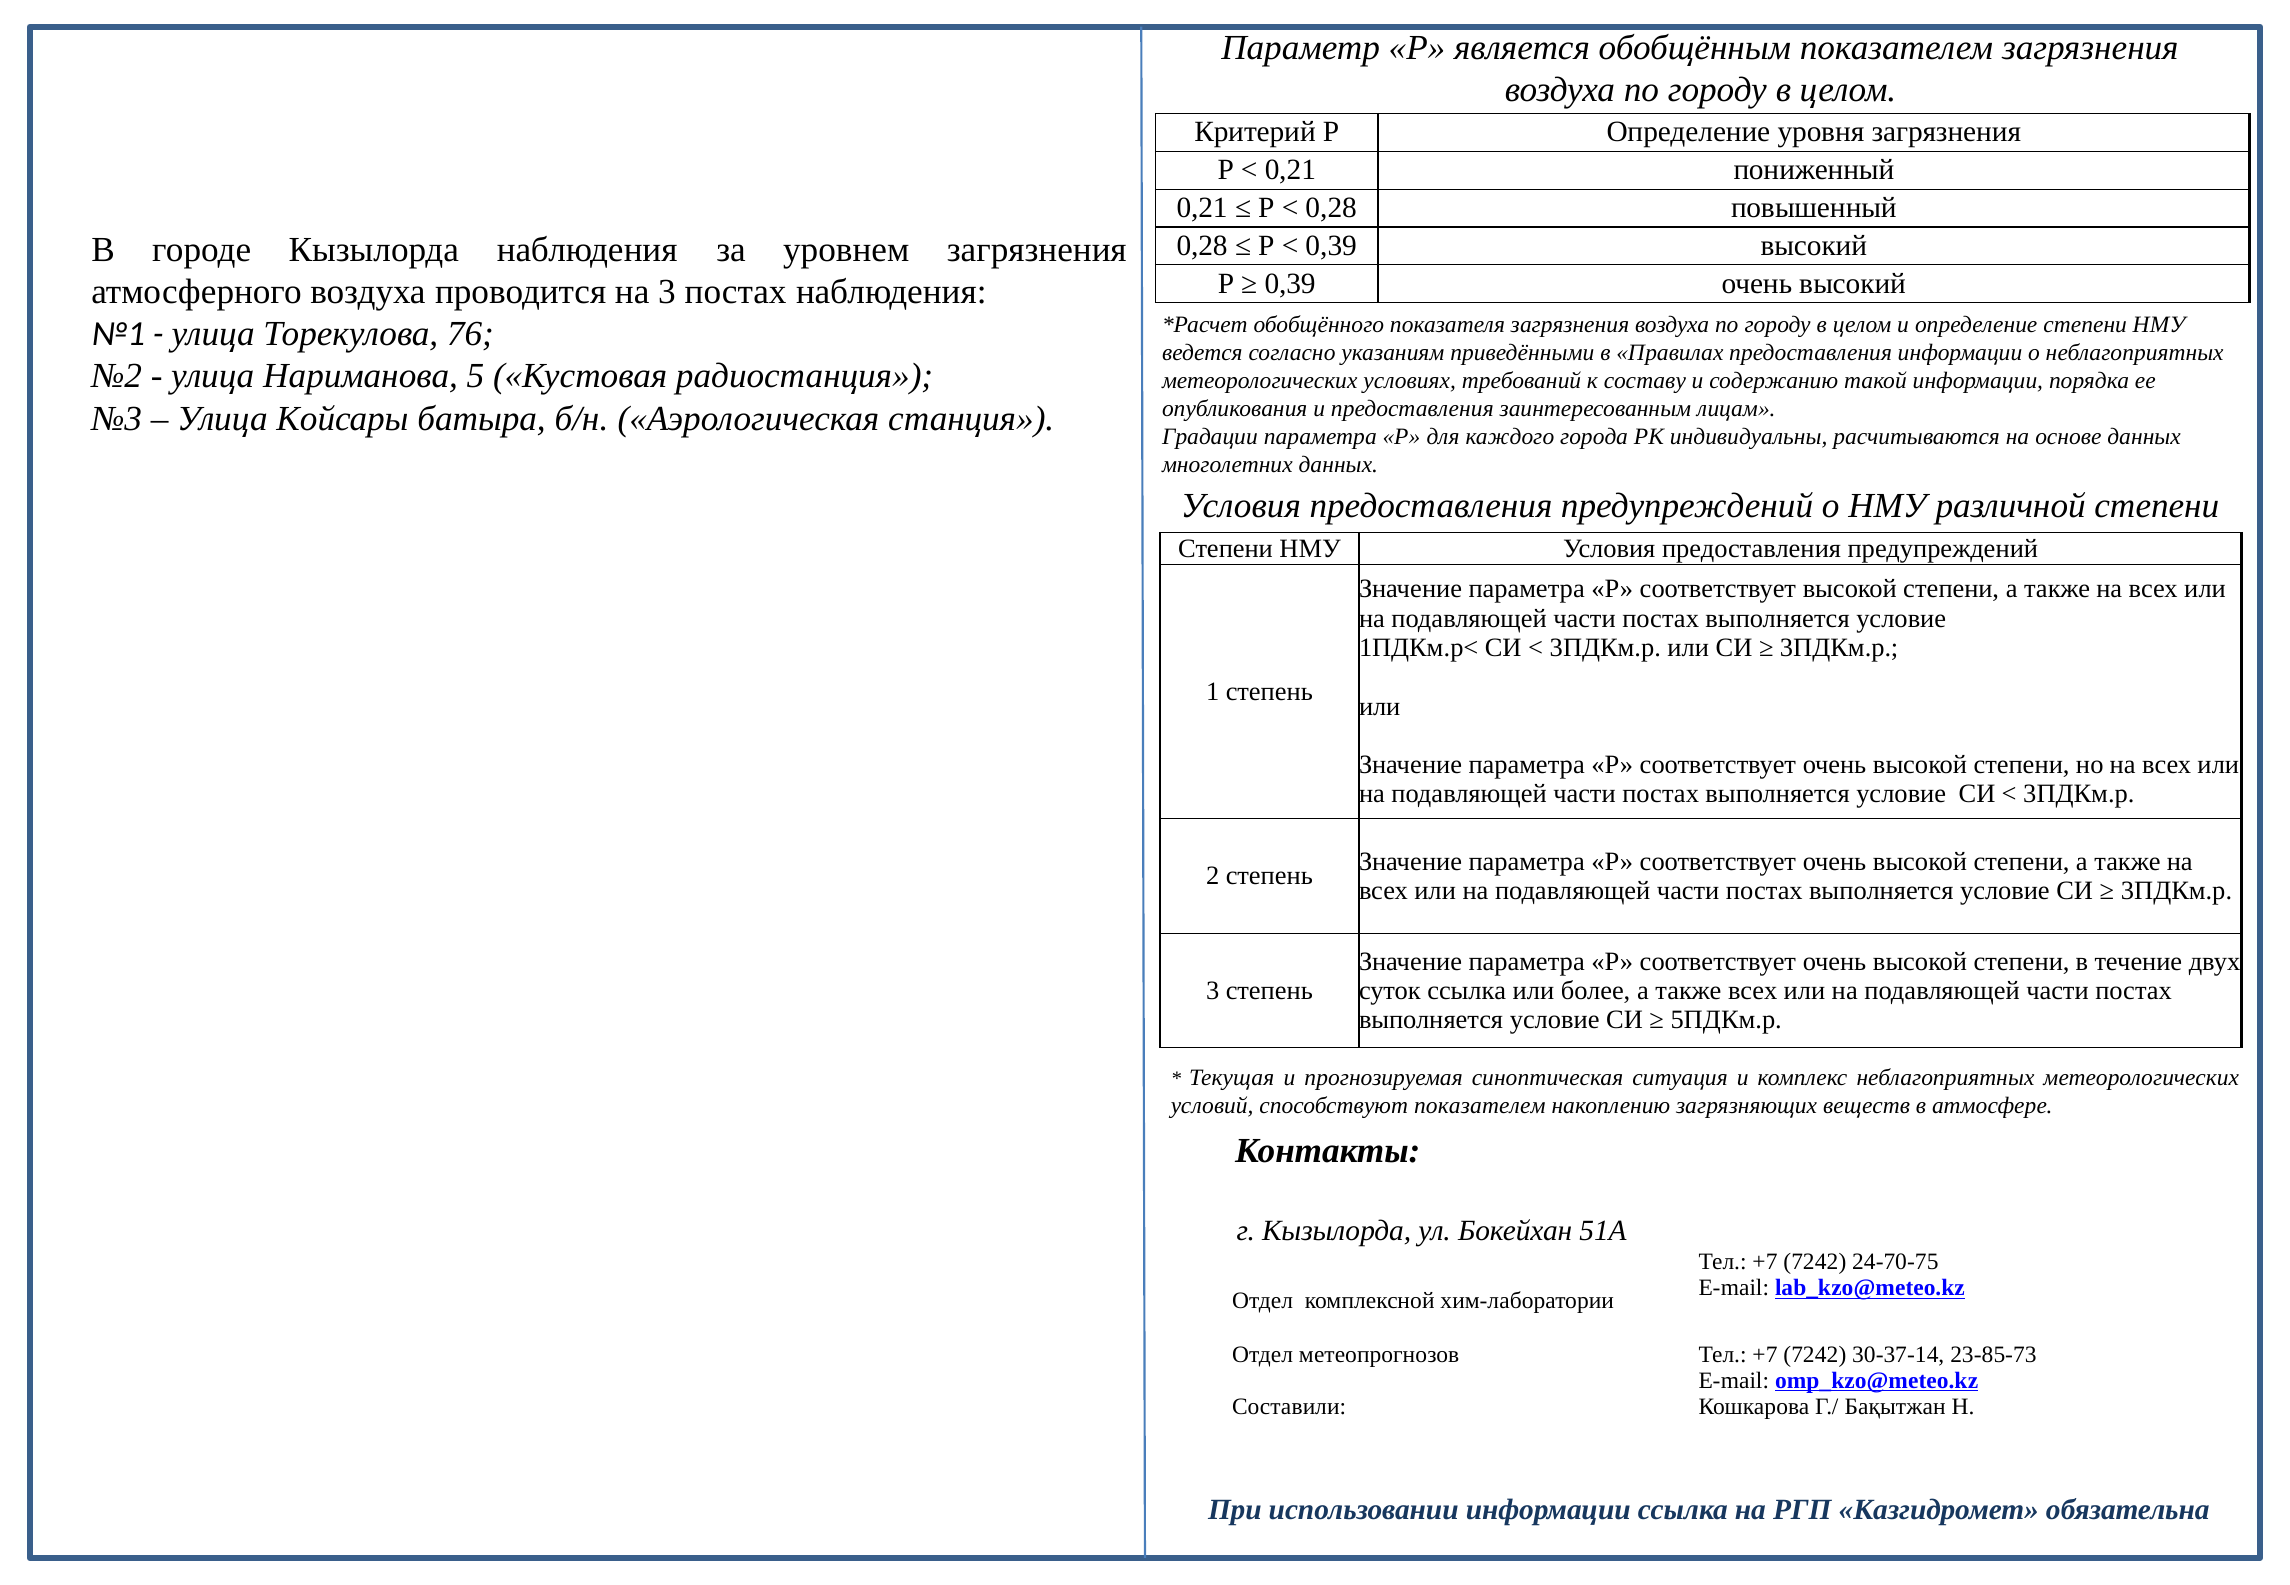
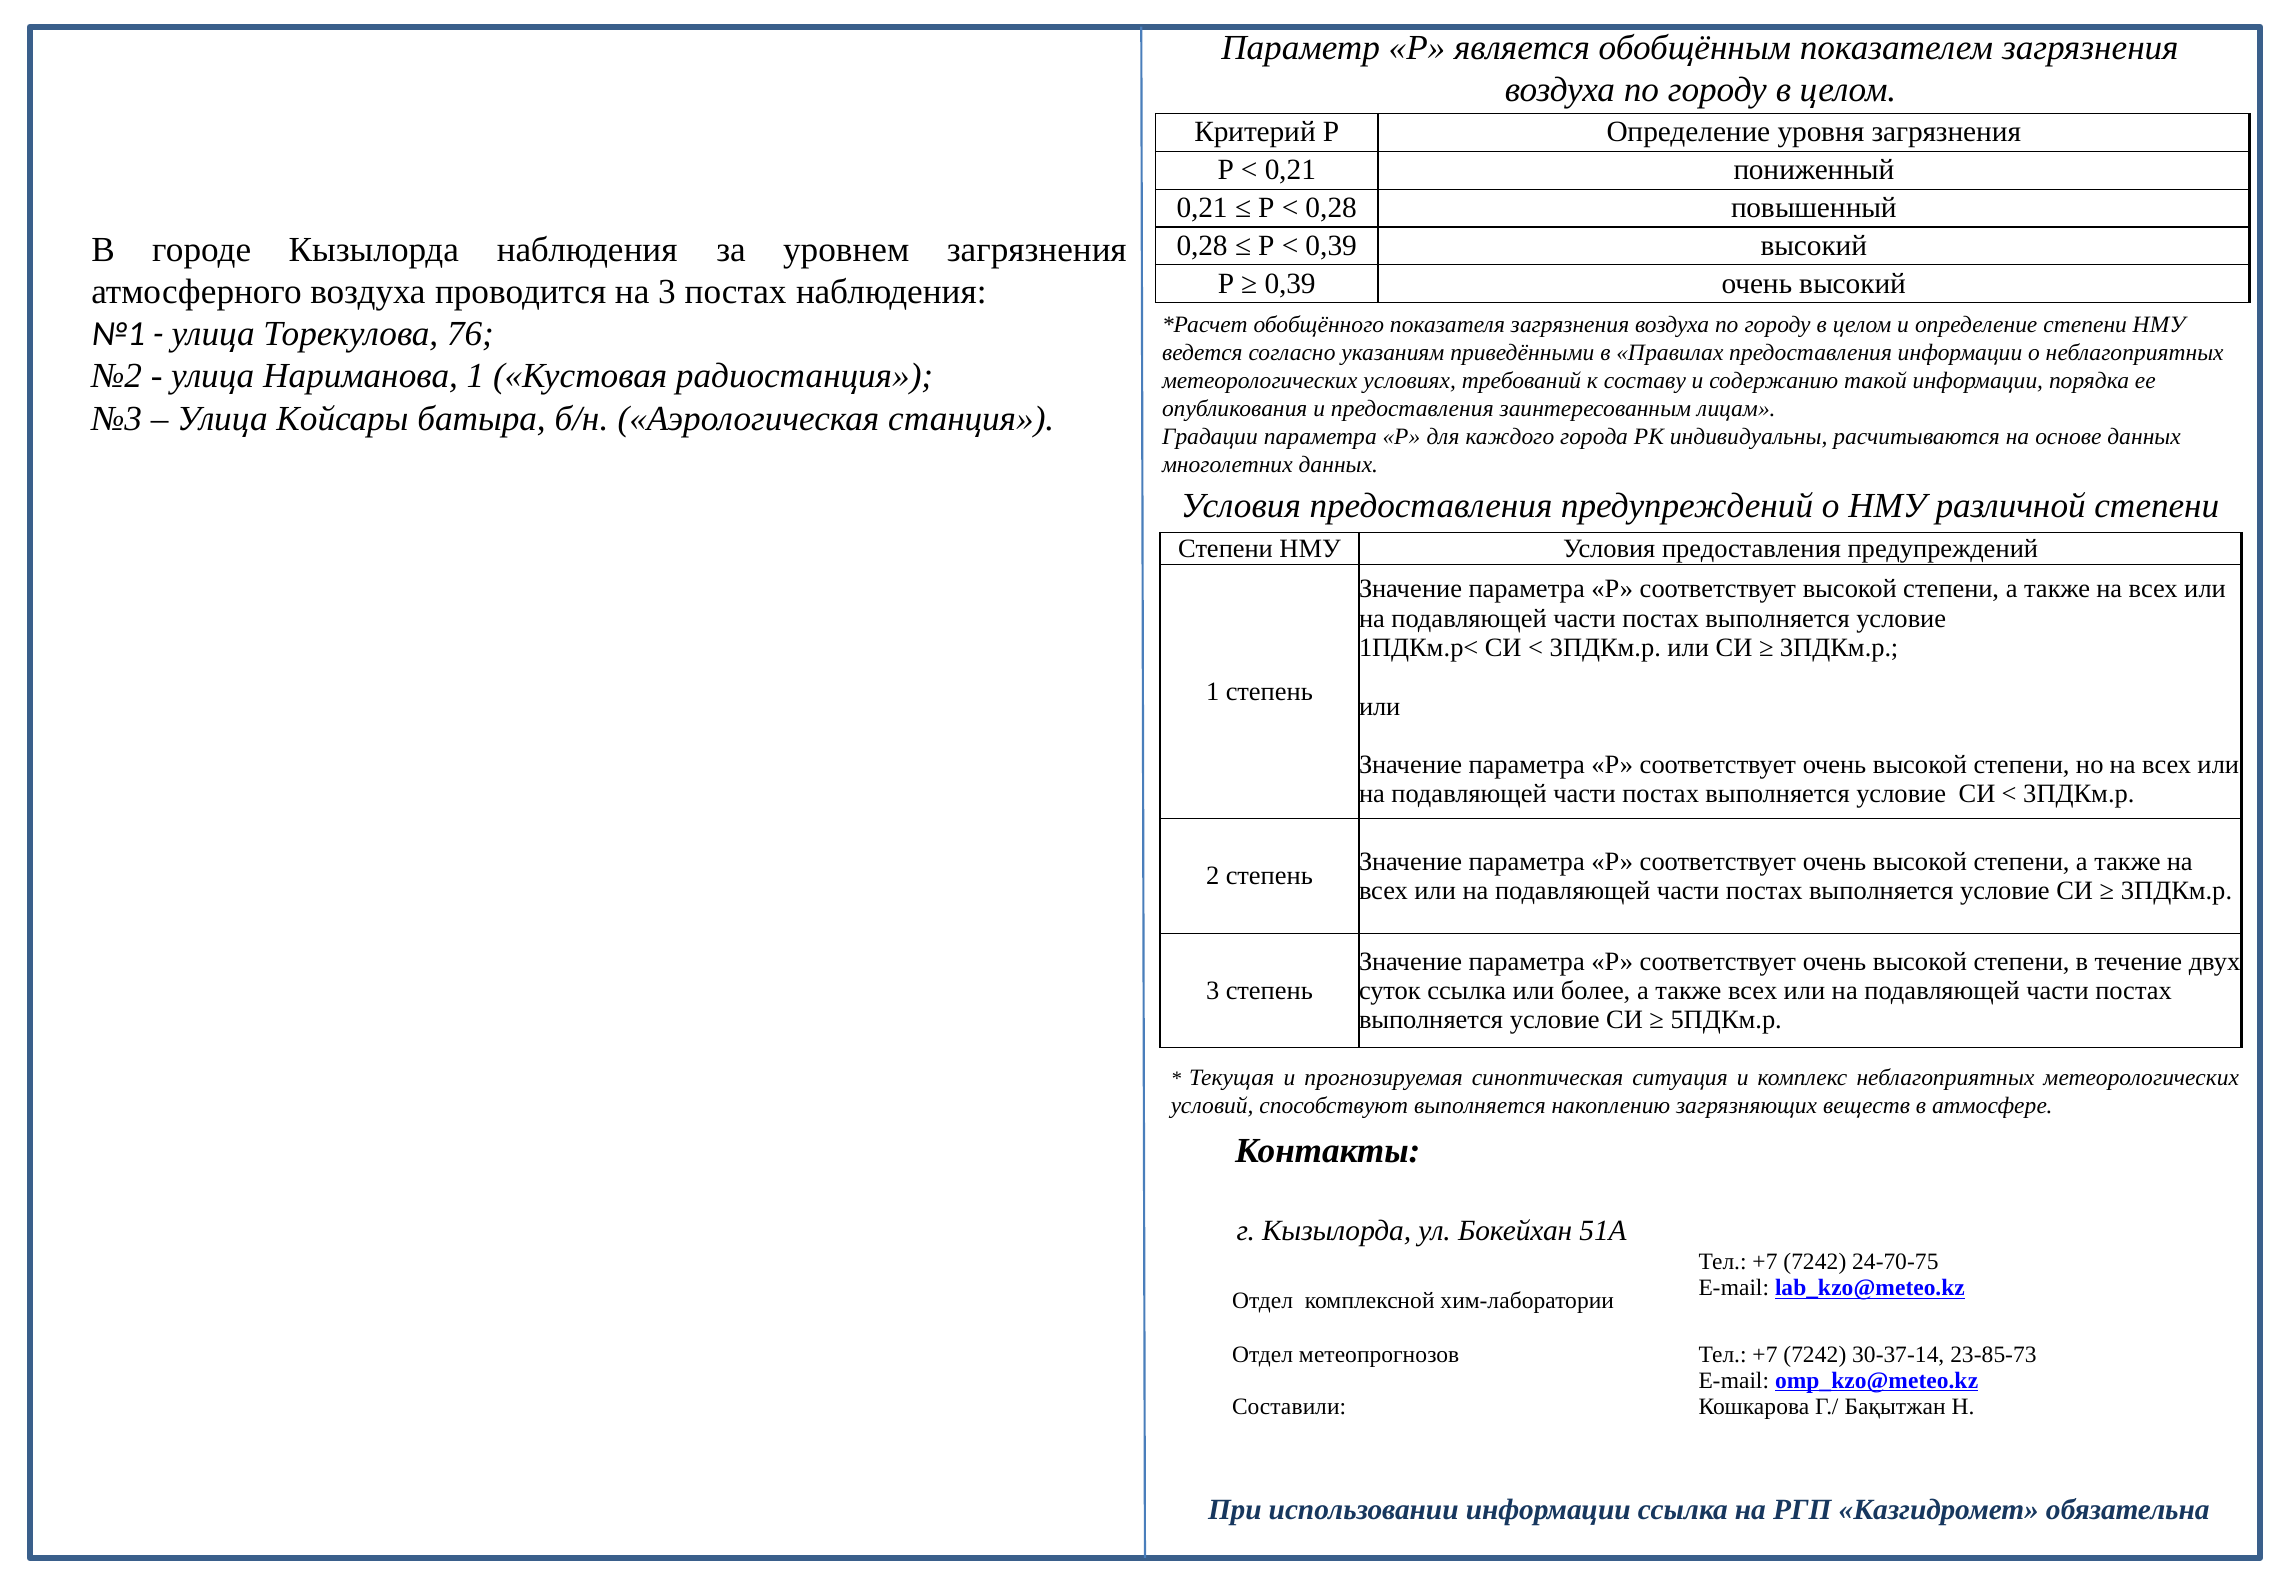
Нариманова 5: 5 -> 1
способствуют показателем: показателем -> выполняется
